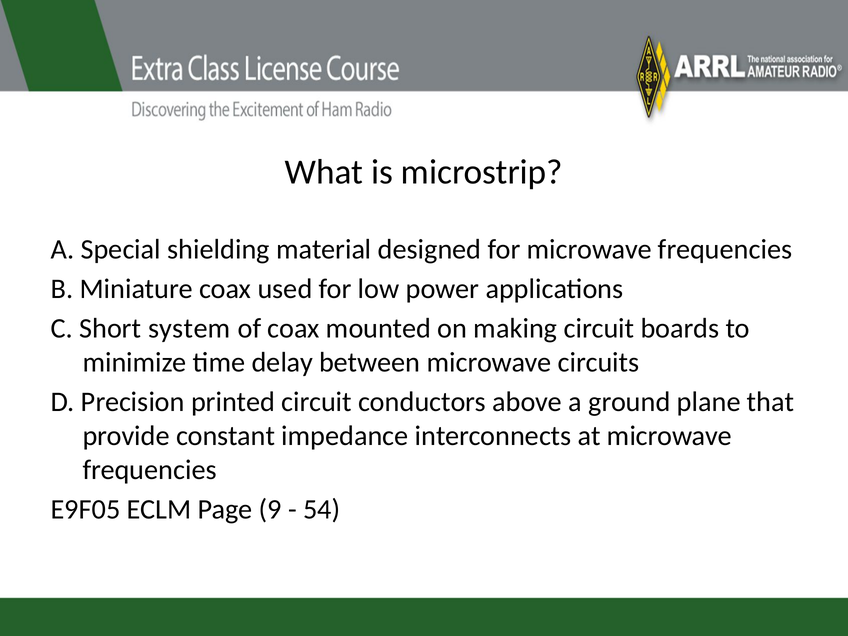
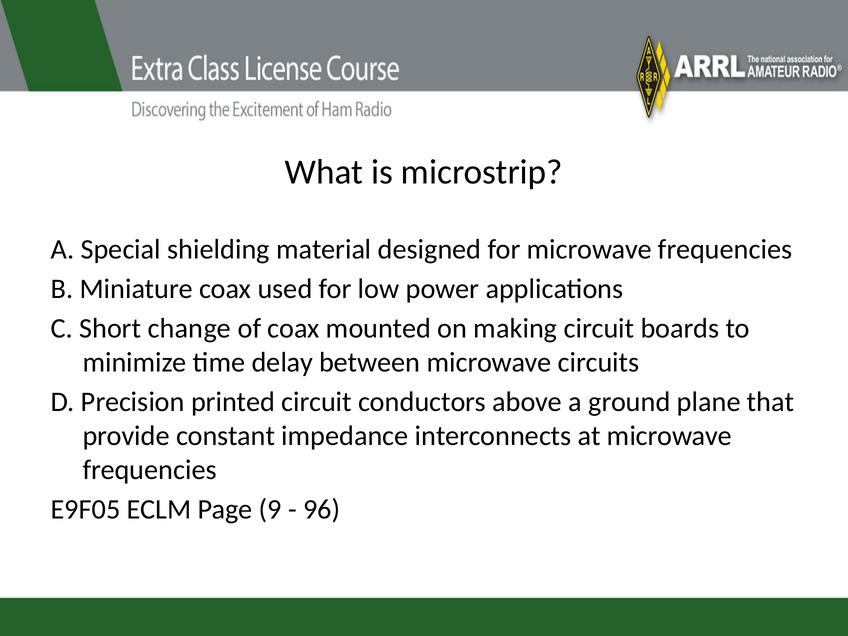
system: system -> change
54: 54 -> 96
